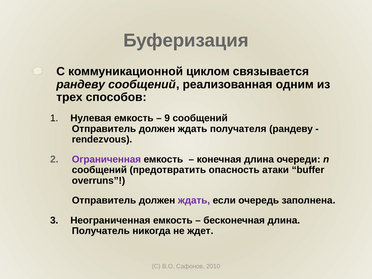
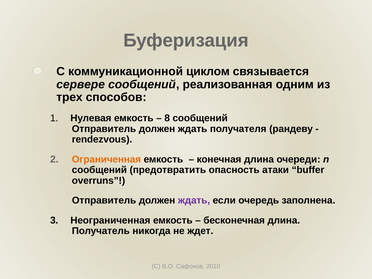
рандеву at (81, 84): рандеву -> сервере
9: 9 -> 8
Ограниченная colour: purple -> orange
